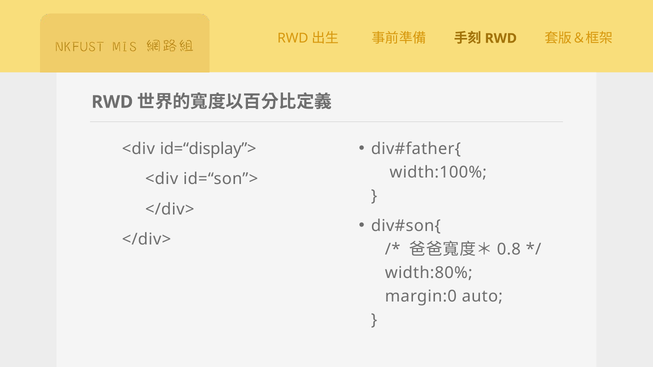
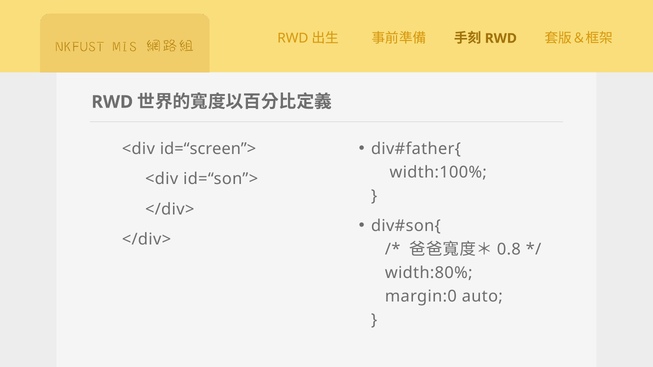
id=“display”>: id=“display”> -> id=“screen”>
